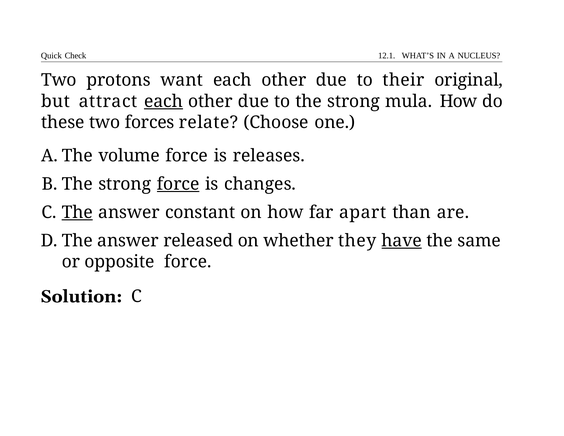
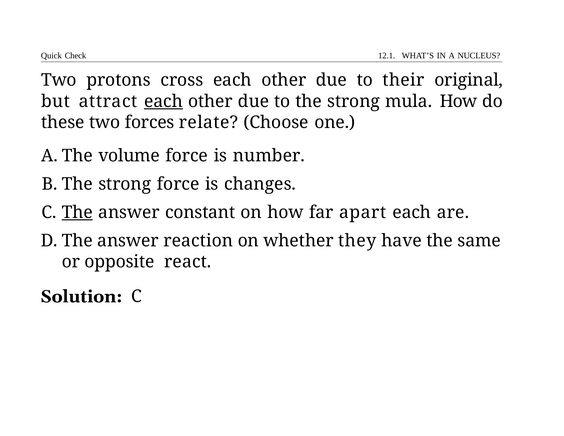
want: want -> cross
releases: releases -> number
force at (178, 184) underline: present -> none
apart than: than -> each
released: released -> reaction
have underline: present -> none
opposite force: force -> react
